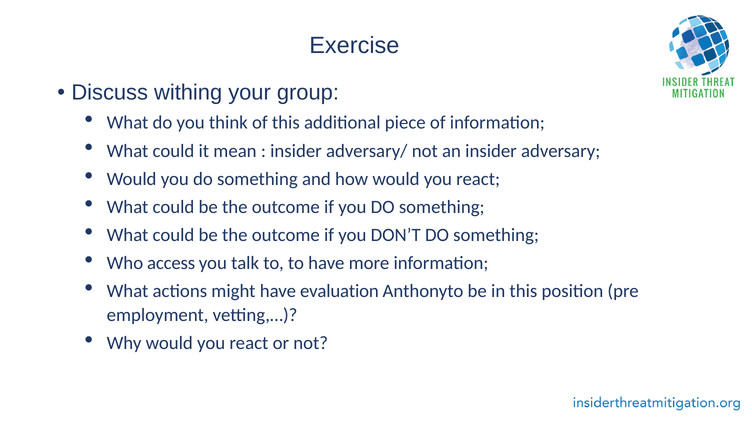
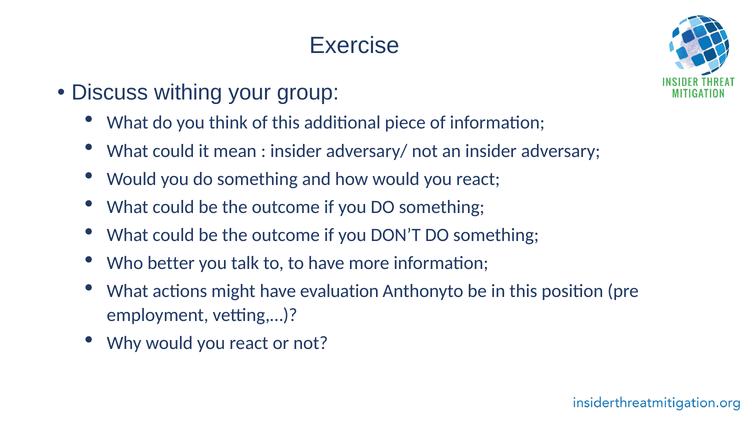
access: access -> better
